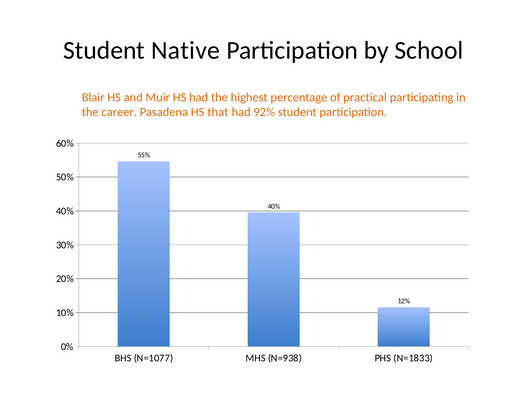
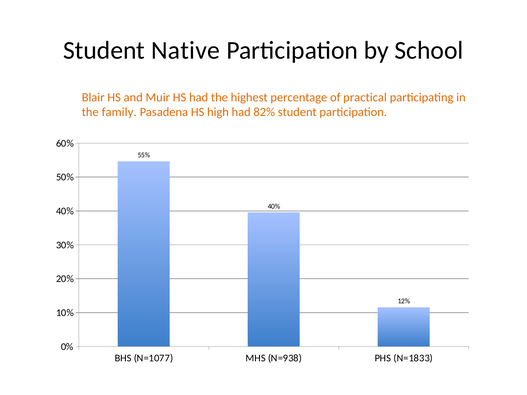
career: career -> family
that: that -> high
92%: 92% -> 82%
